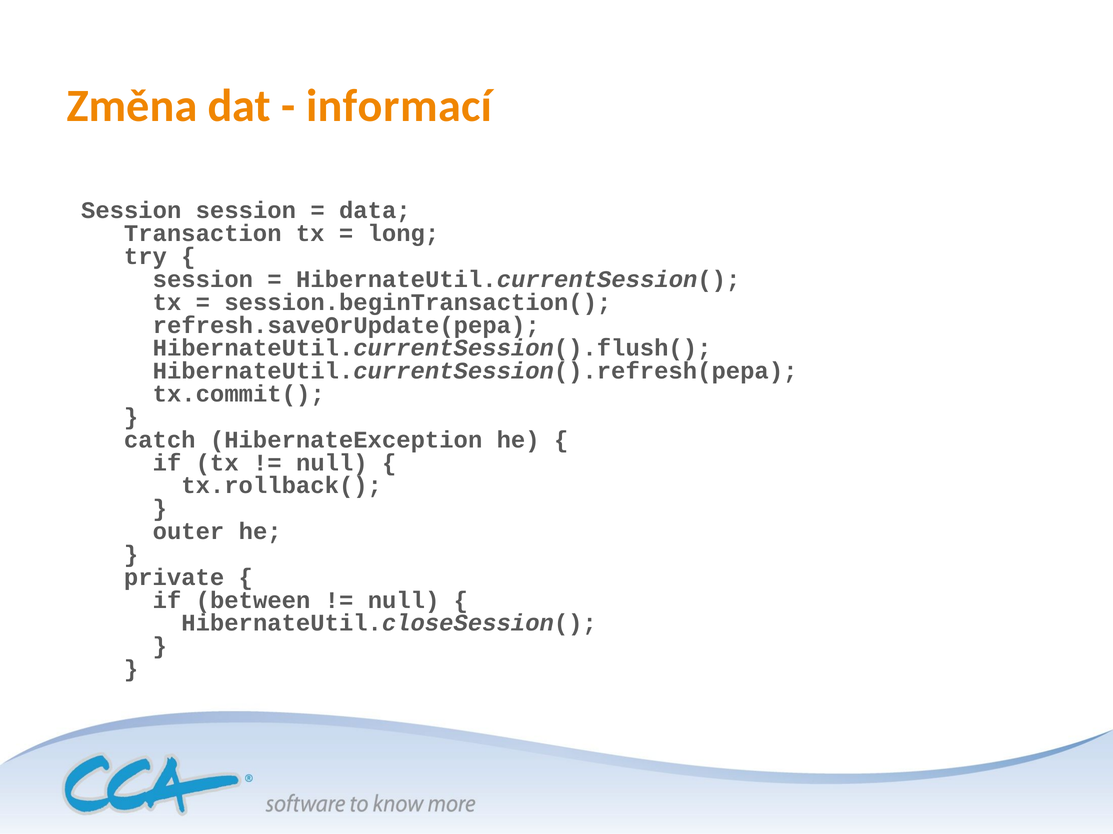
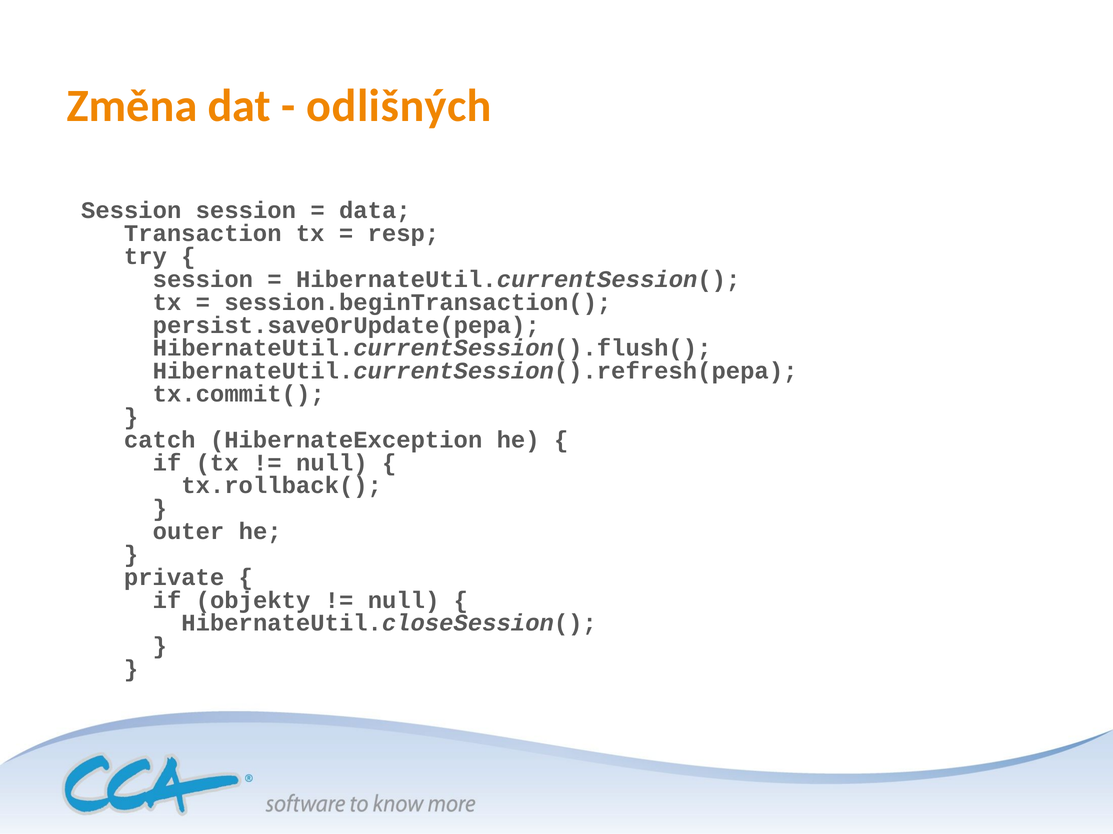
informací: informací -> odlišných
long: long -> resp
refresh.saveOrUpdate(pepa: refresh.saveOrUpdate(pepa -> persist.saveOrUpdate(pepa
between: between -> objekty
